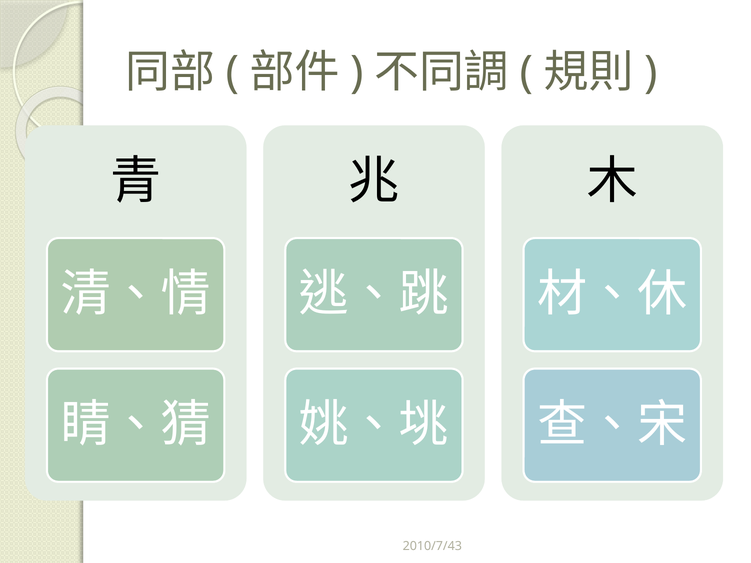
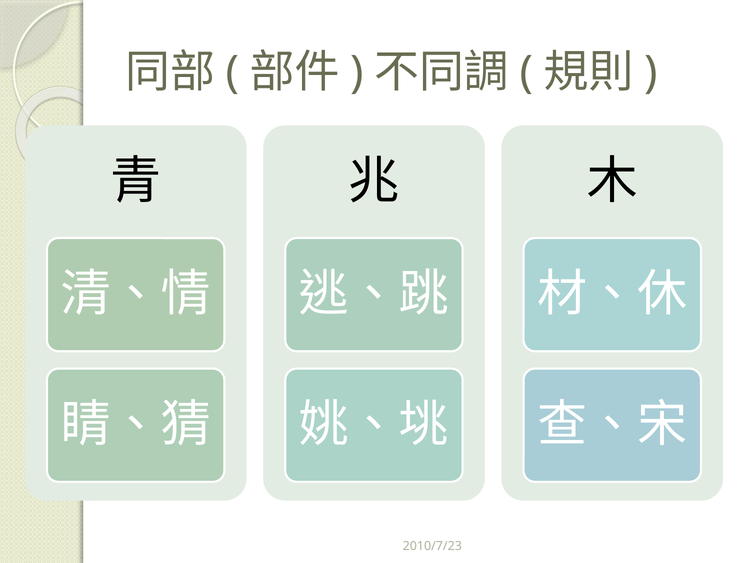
2010/7/43: 2010/7/43 -> 2010/7/23
